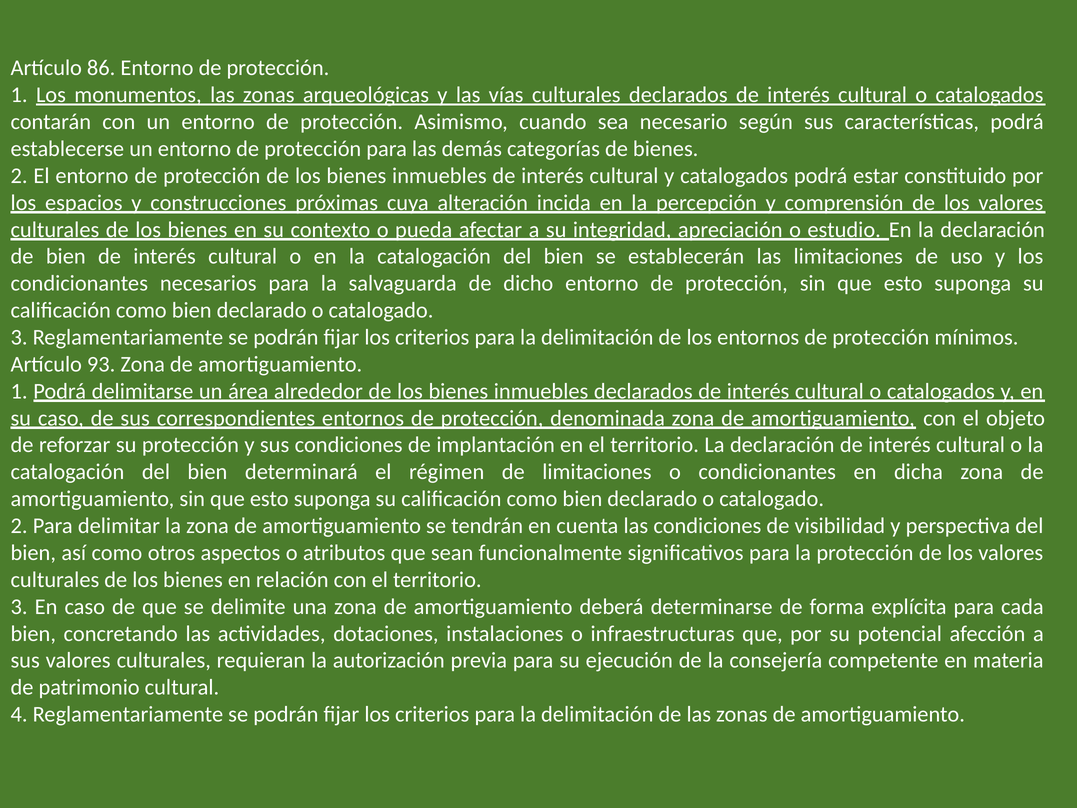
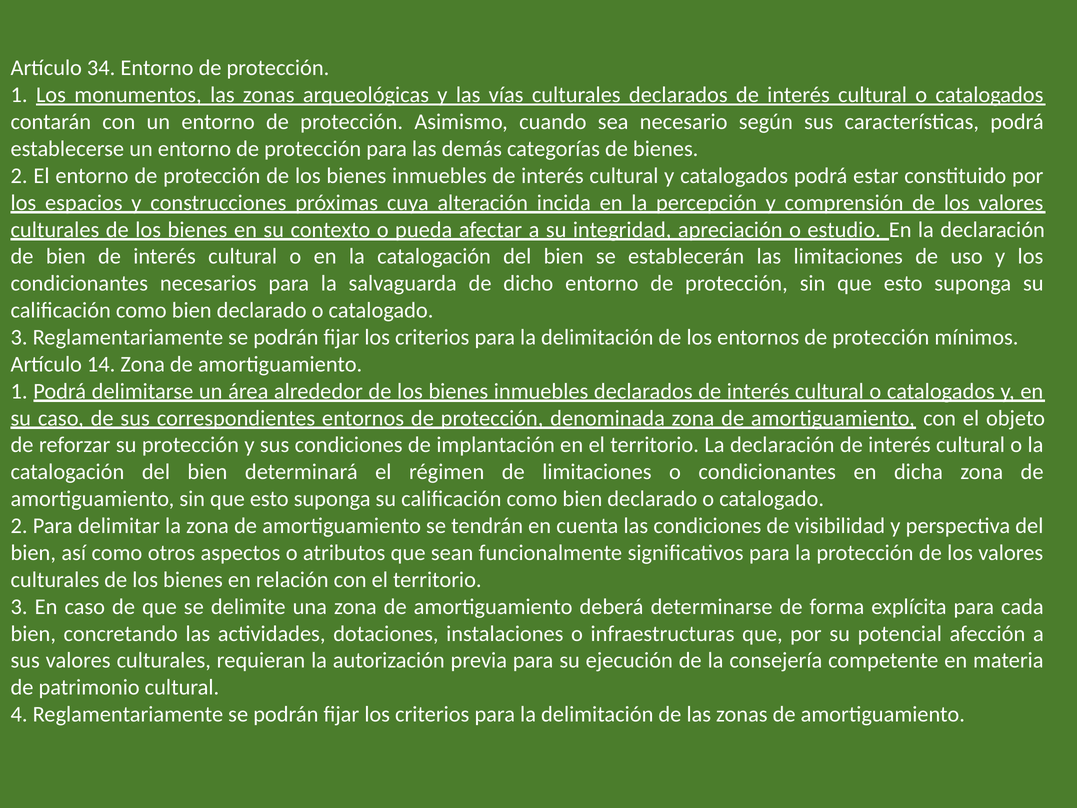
86: 86 -> 34
93: 93 -> 14
